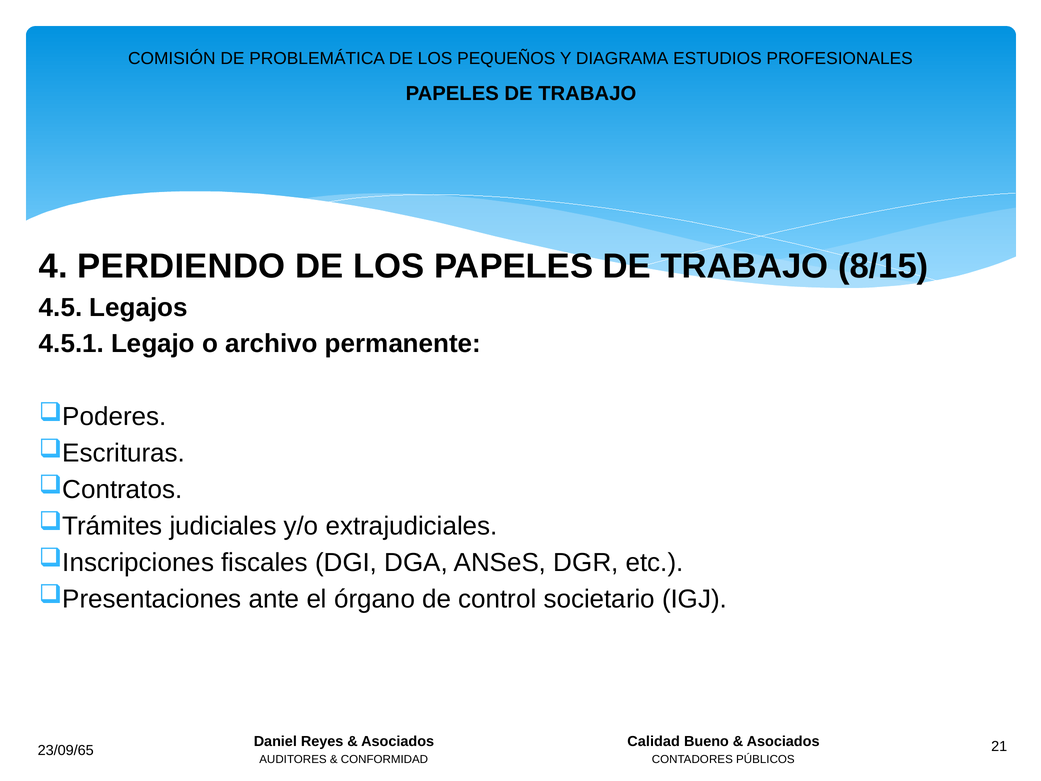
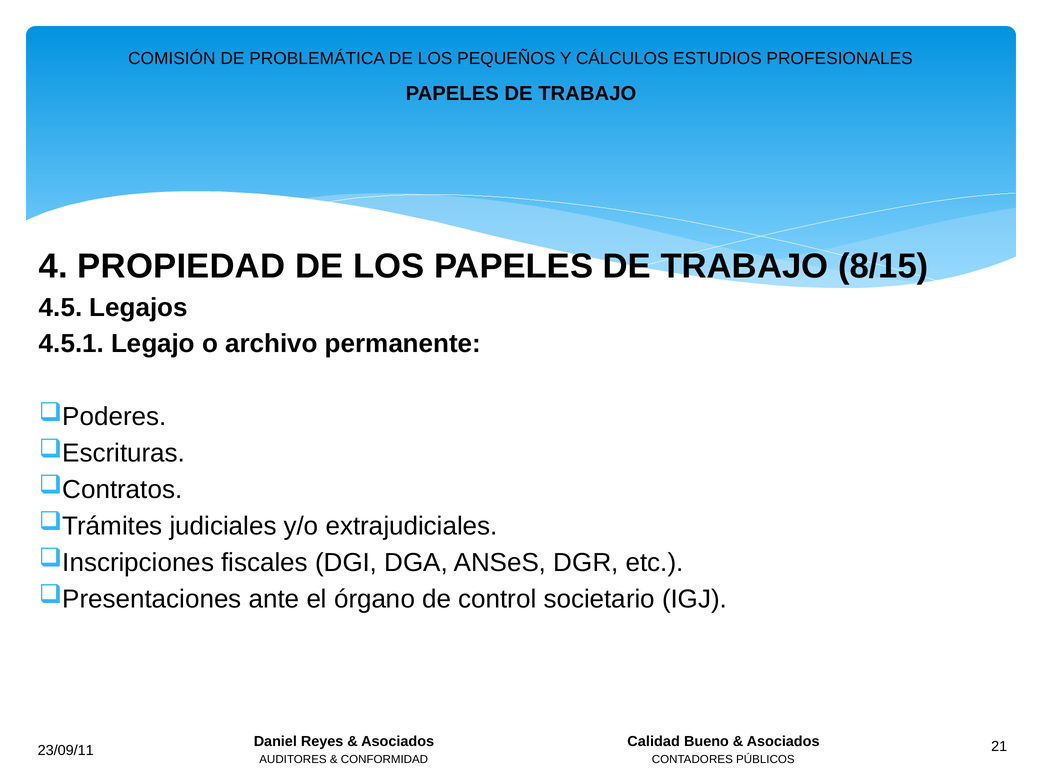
DIAGRAMA: DIAGRAMA -> CÁLCULOS
PERDIENDO: PERDIENDO -> PROPIEDAD
23/09/65: 23/09/65 -> 23/09/11
